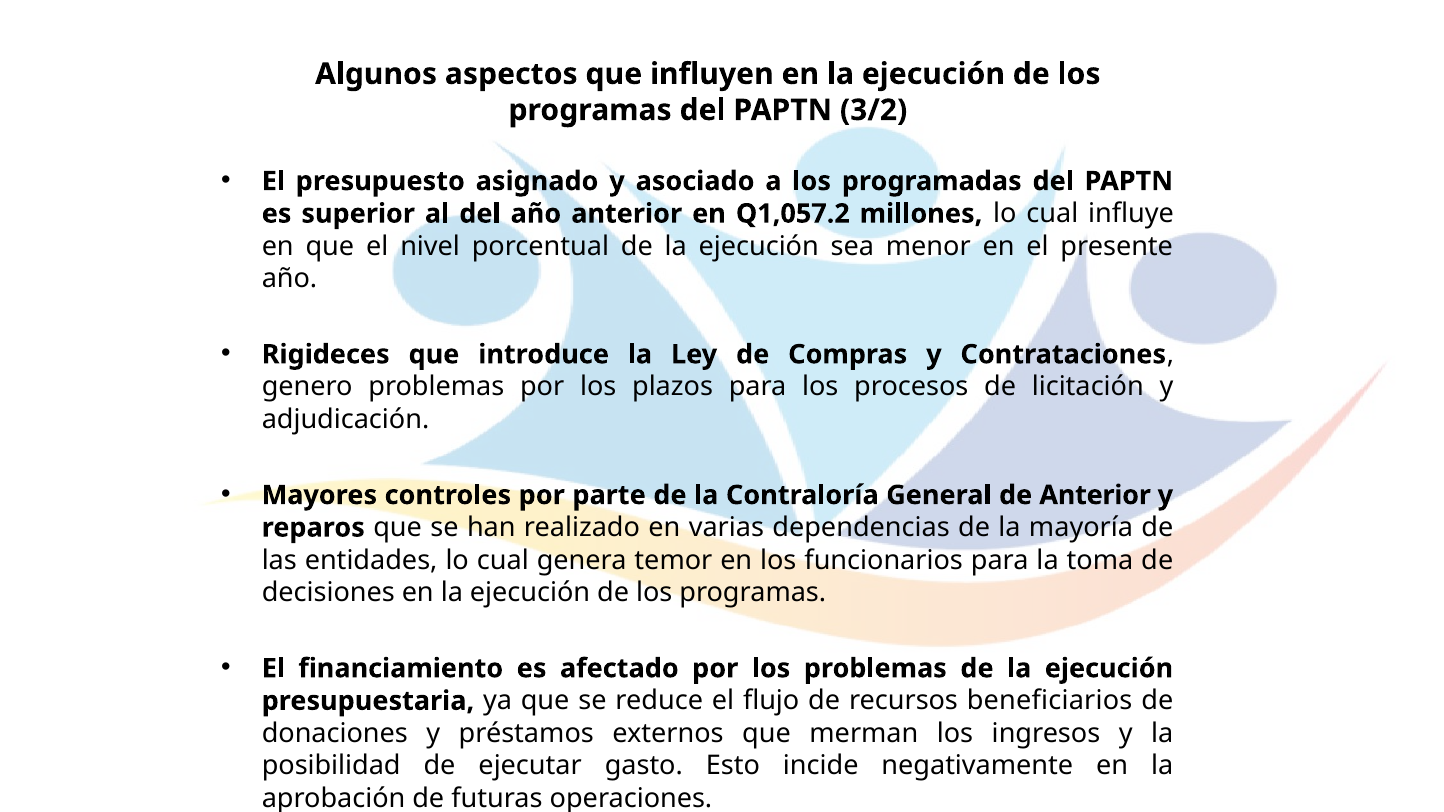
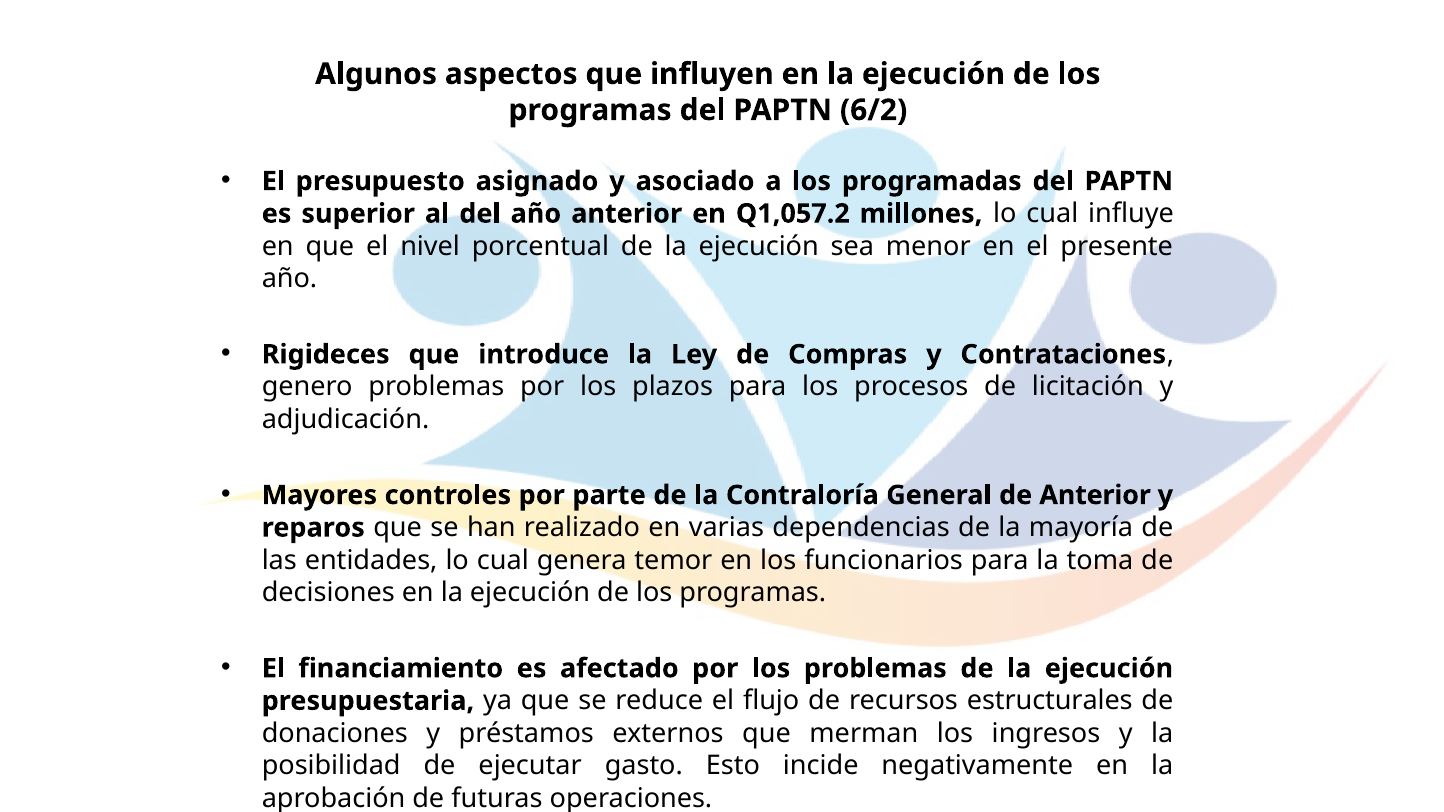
3/2: 3/2 -> 6/2
beneficiarios: beneficiarios -> estructurales
